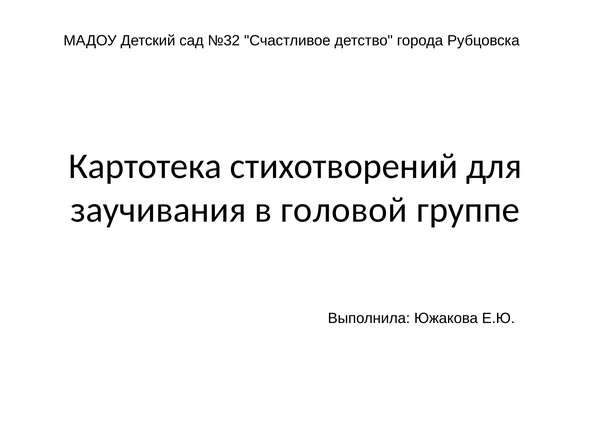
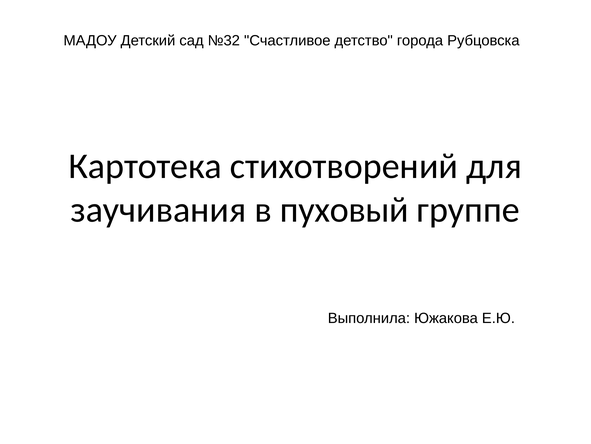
головой: головой -> пуховый
